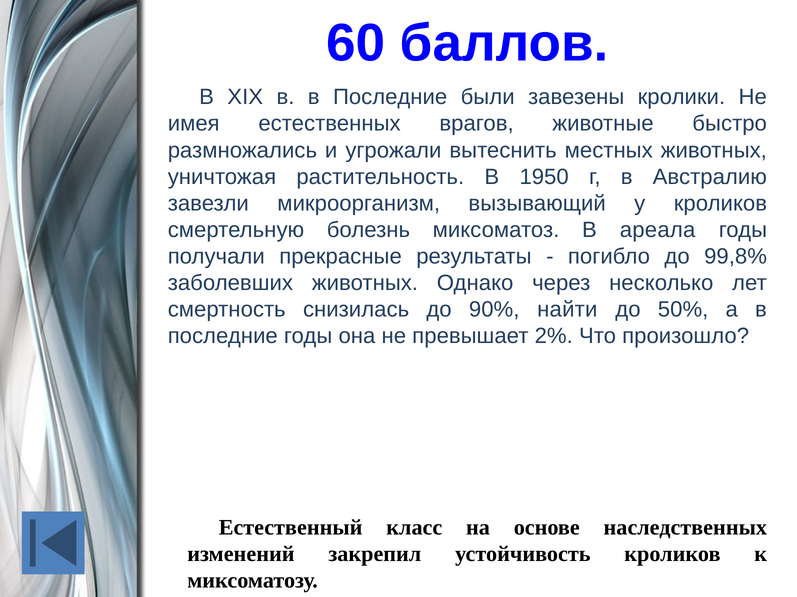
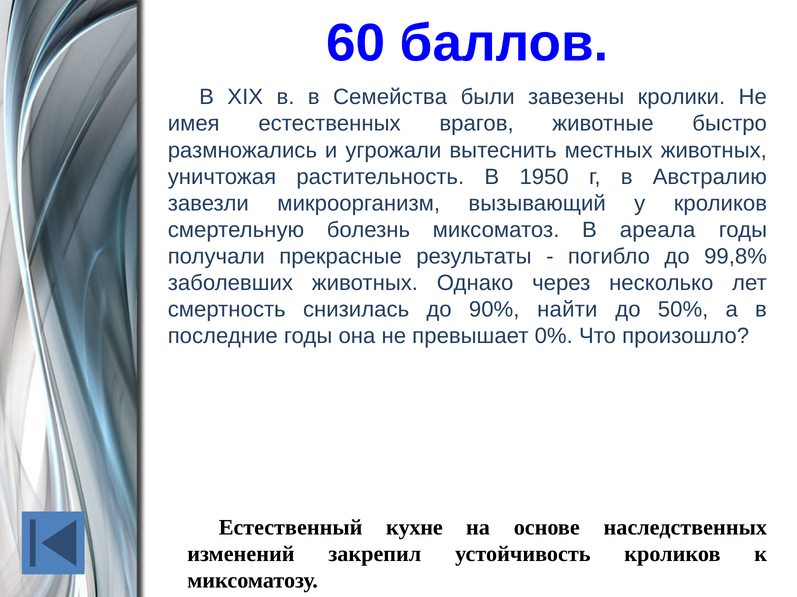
в в Последние: Последние -> Семейства
2%: 2% -> 0%
класс: класс -> кухне
